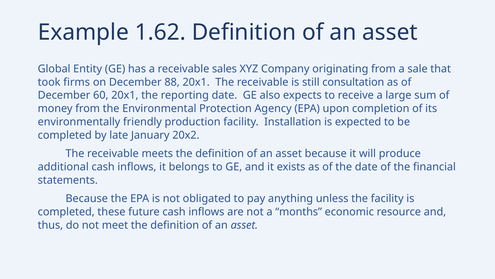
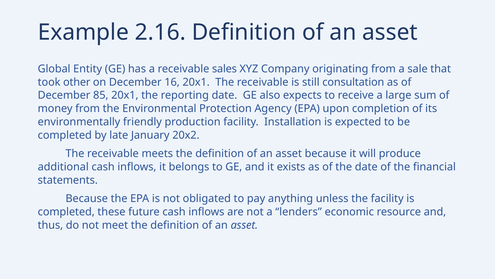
1.62: 1.62 -> 2.16
firms: firms -> other
88: 88 -> 16
60: 60 -> 85
months: months -> lenders
